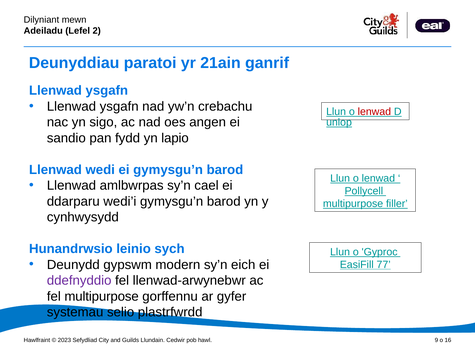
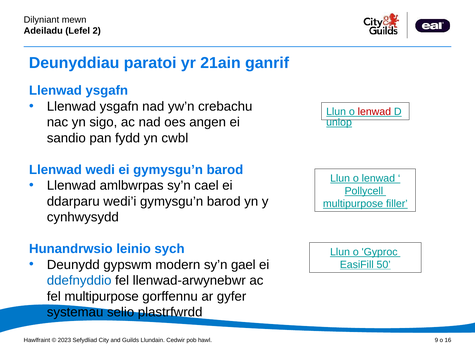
lapio: lapio -> cwbl
eich: eich -> gael
77: 77 -> 50
ddefnyddio colour: purple -> blue
